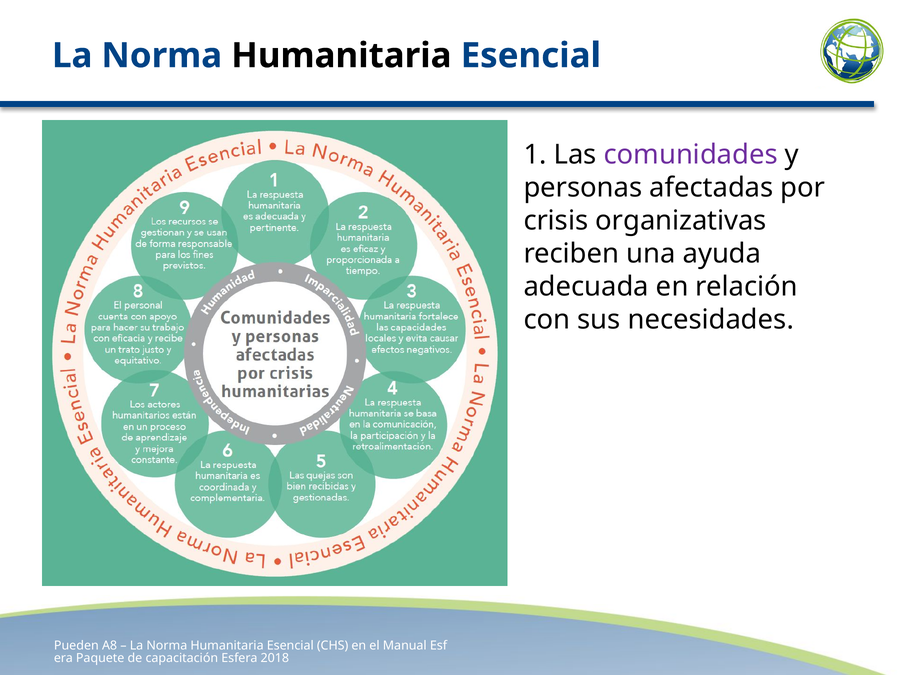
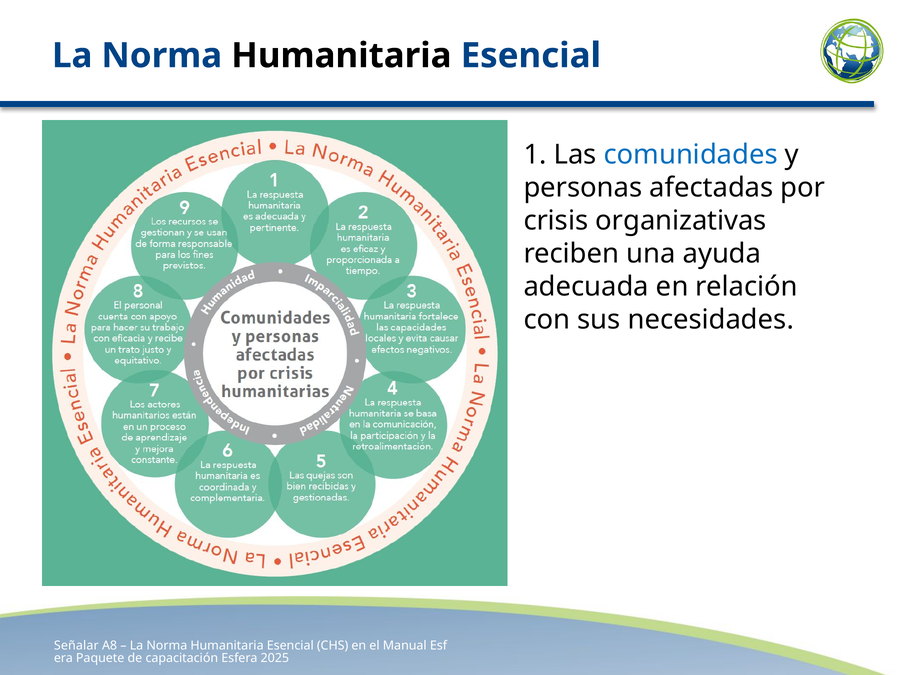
comunidades colour: purple -> blue
Pueden: Pueden -> Señalar
2018: 2018 -> 2025
